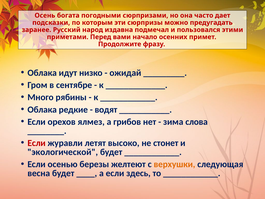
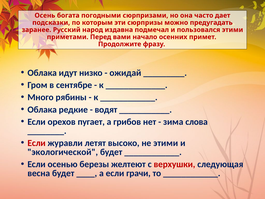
ялмез: ялмез -> пугает
не стонет: стонет -> этими
верхушки colour: orange -> red
здесь: здесь -> грачи
